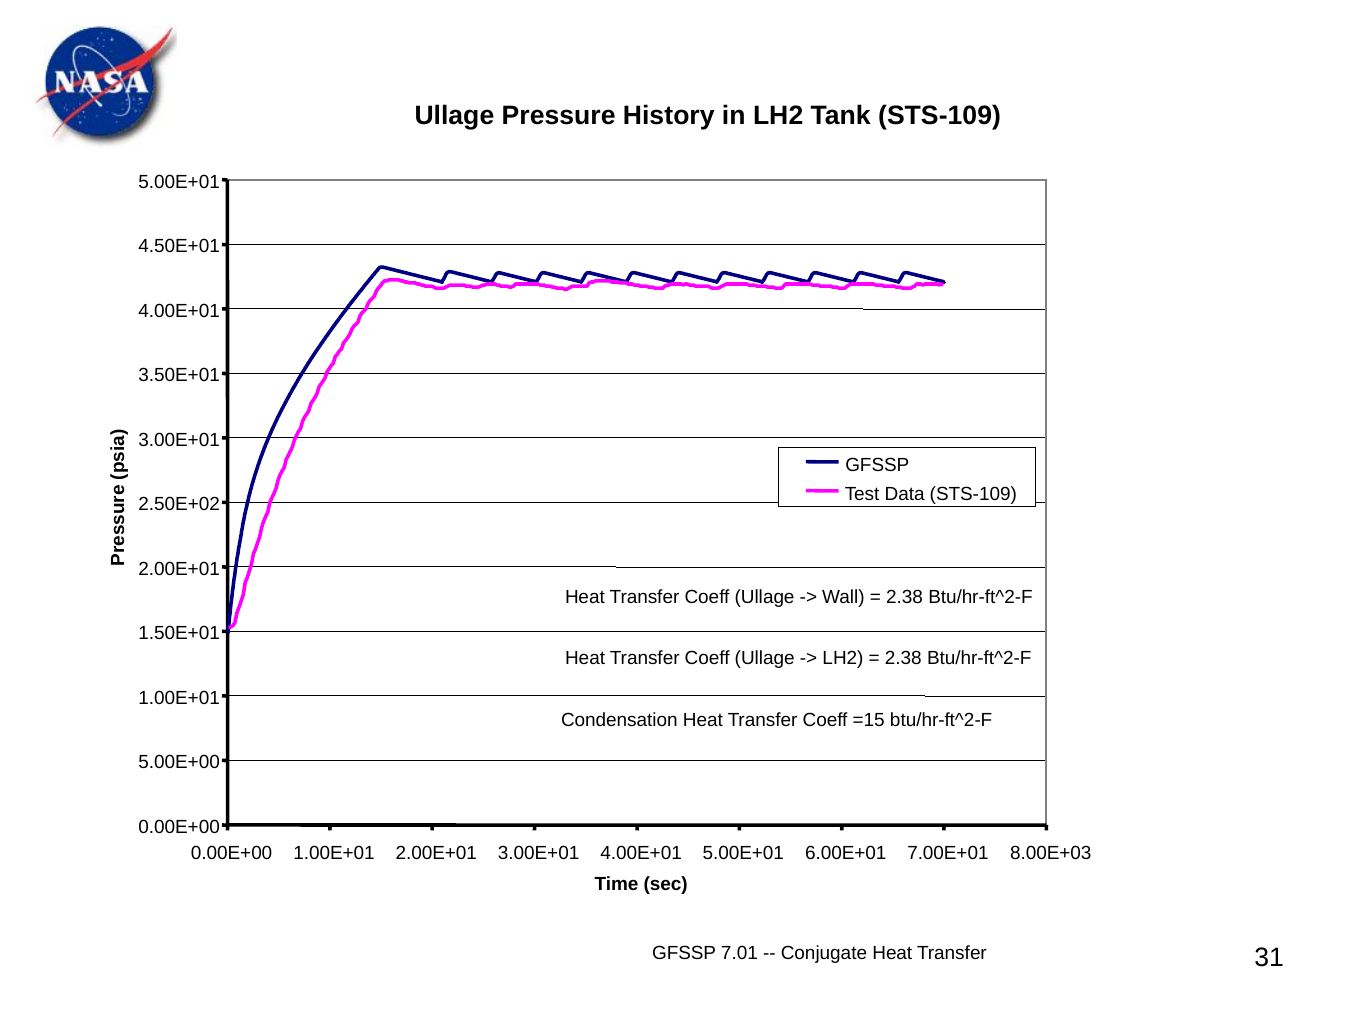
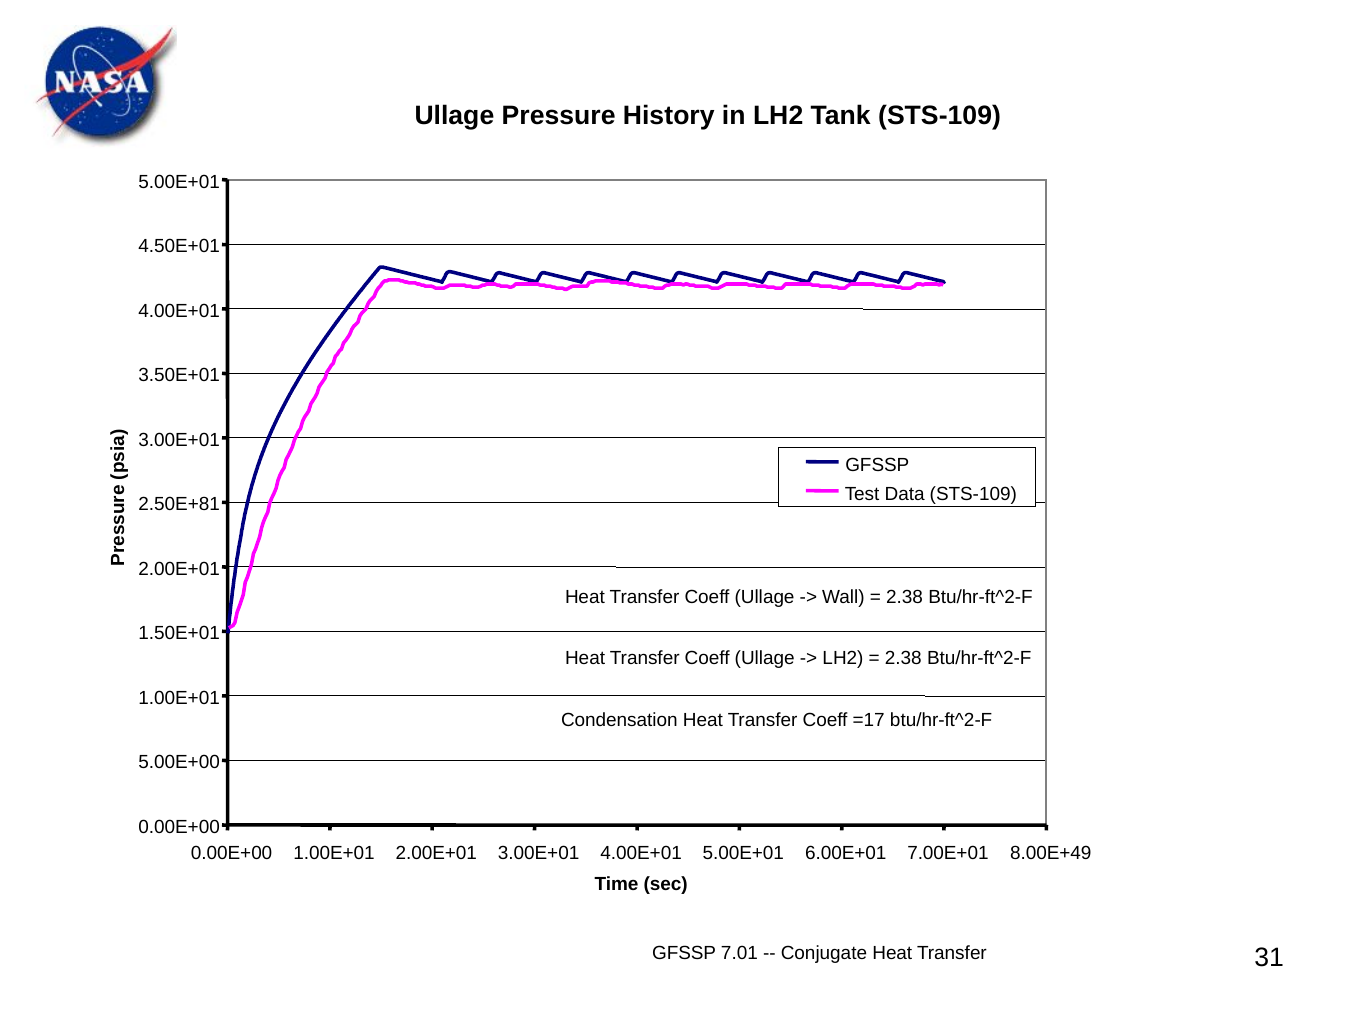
2.50E+02: 2.50E+02 -> 2.50E+81
=15: =15 -> =17
8.00E+03: 8.00E+03 -> 8.00E+49
